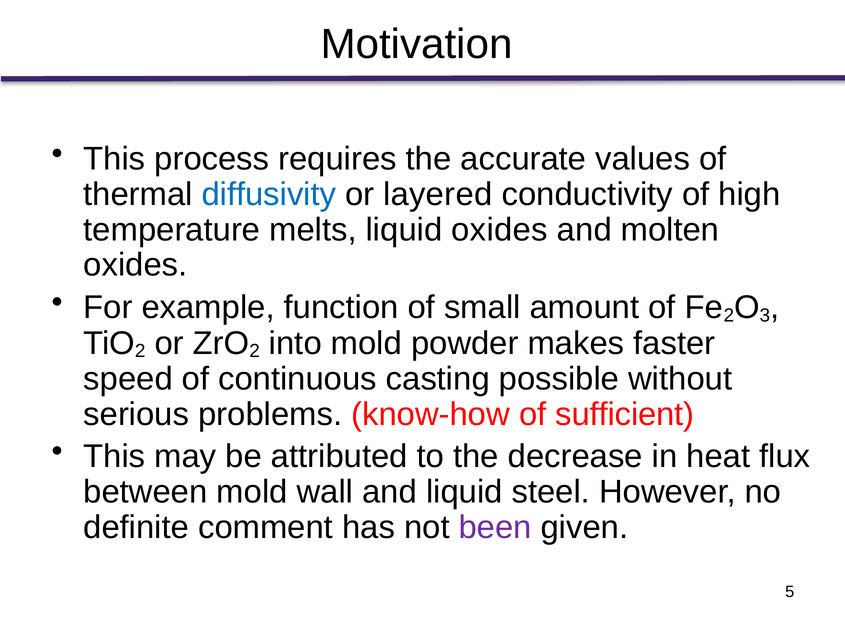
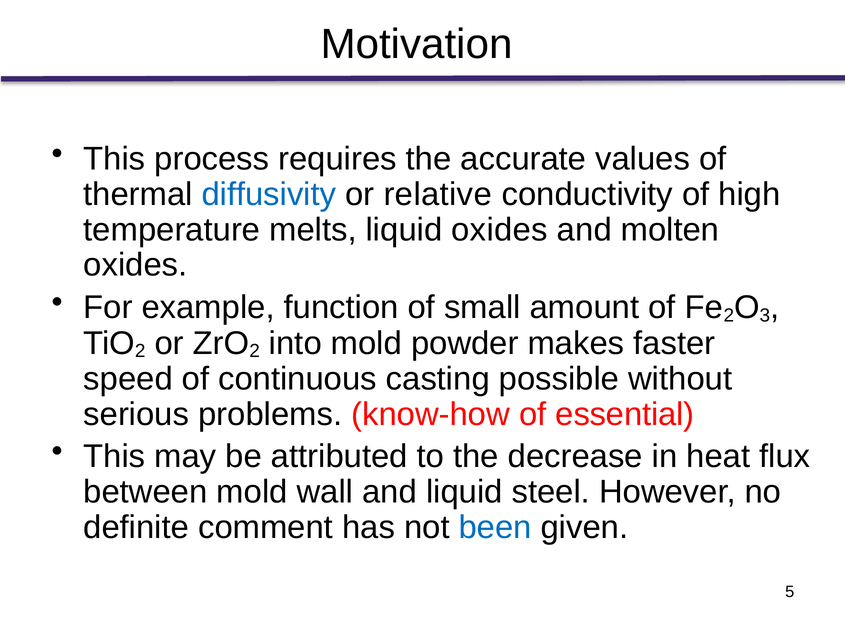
layered: layered -> relative
sufficient: sufficient -> essential
been colour: purple -> blue
